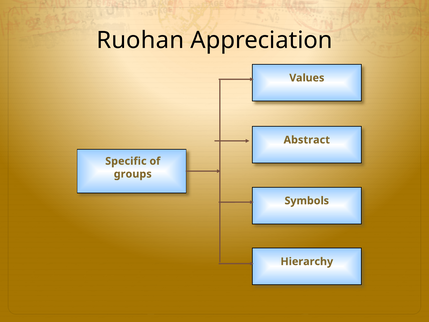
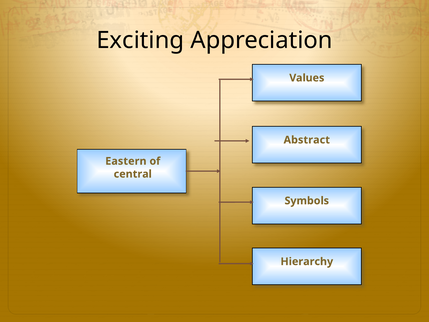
Ruohan: Ruohan -> Exciting
Specific: Specific -> Eastern
groups: groups -> central
